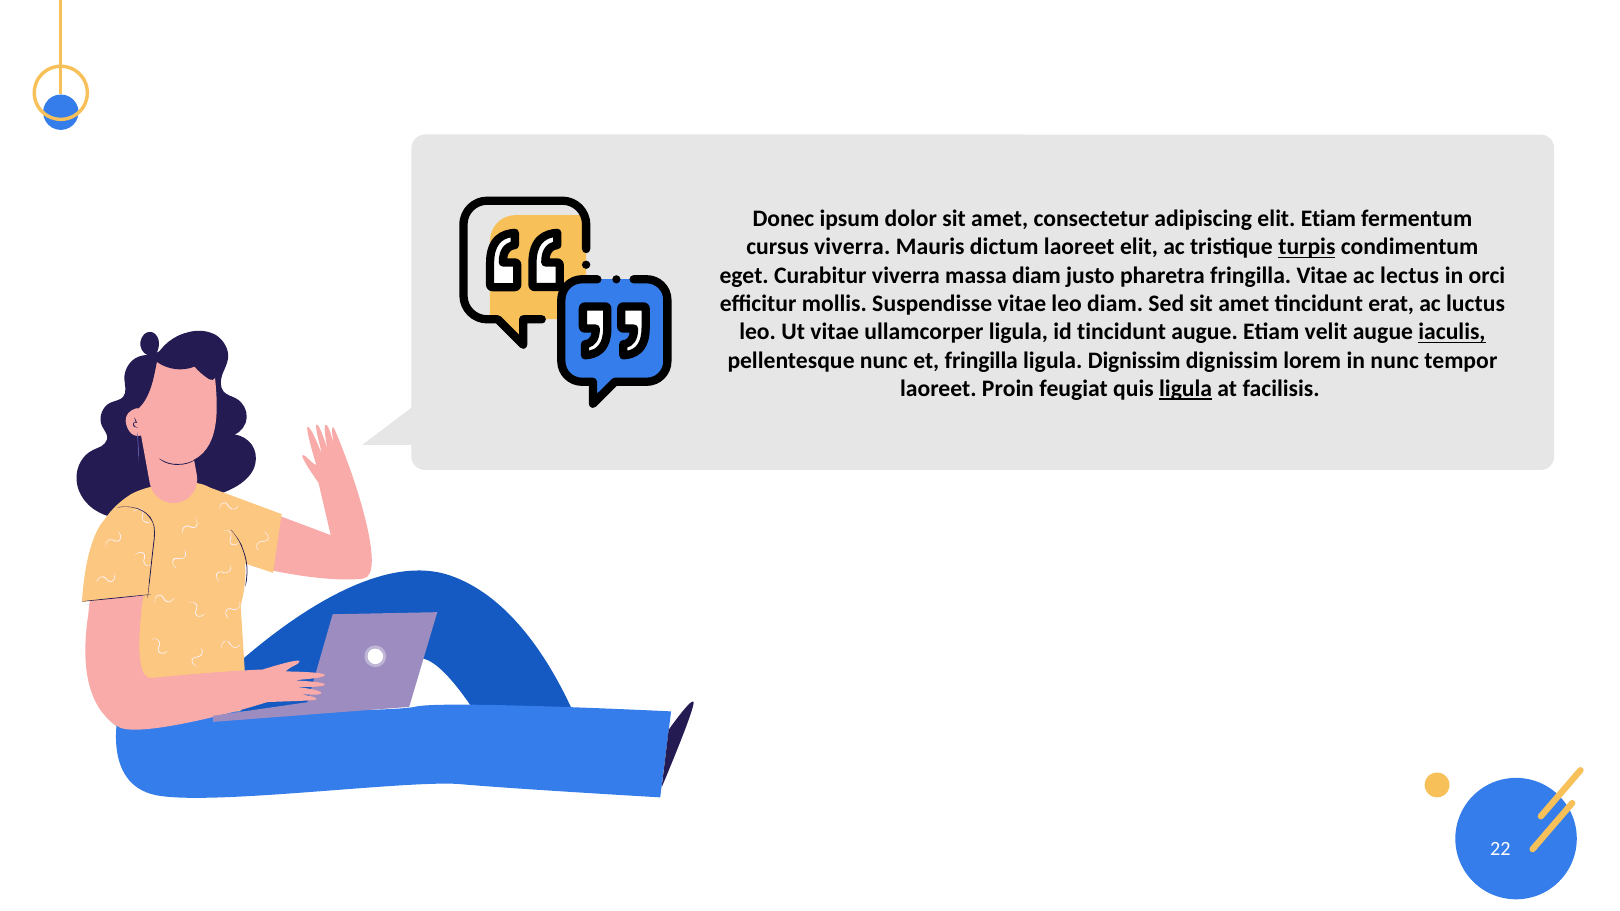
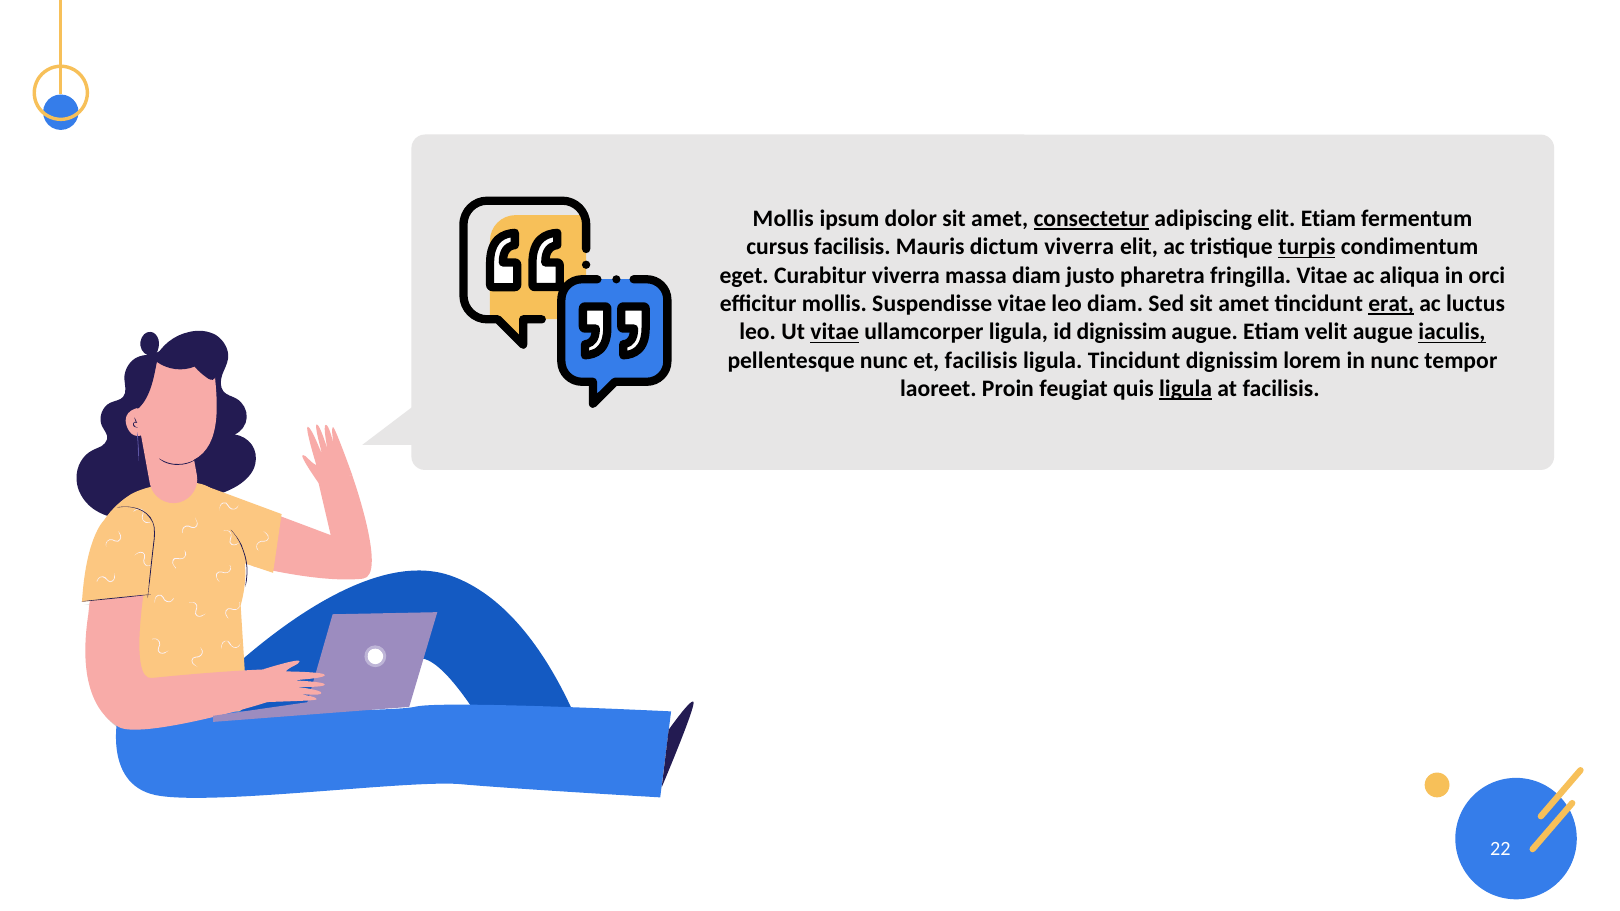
Donec at (783, 219): Donec -> Mollis
consectetur underline: none -> present
cursus viverra: viverra -> facilisis
dictum laoreet: laoreet -> viverra
lectus: lectus -> aliqua
erat underline: none -> present
vitae at (835, 332) underline: none -> present
id tincidunt: tincidunt -> dignissim
et fringilla: fringilla -> facilisis
ligula Dignissim: Dignissim -> Tincidunt
